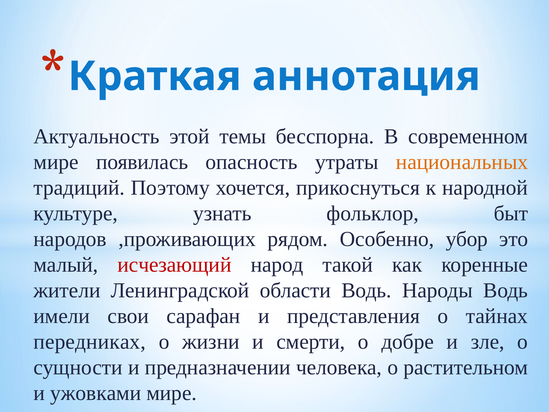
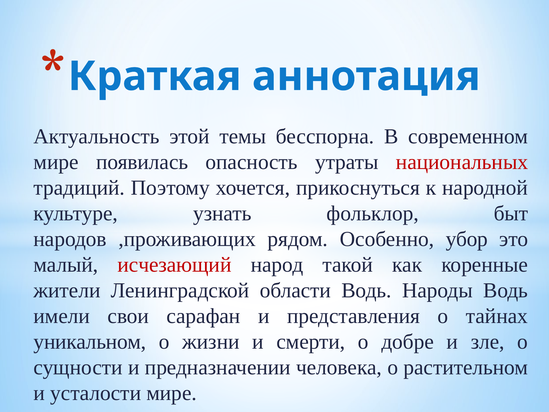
национальных colour: orange -> red
передниках: передниках -> уникальном
ужовками: ужовками -> усталости
